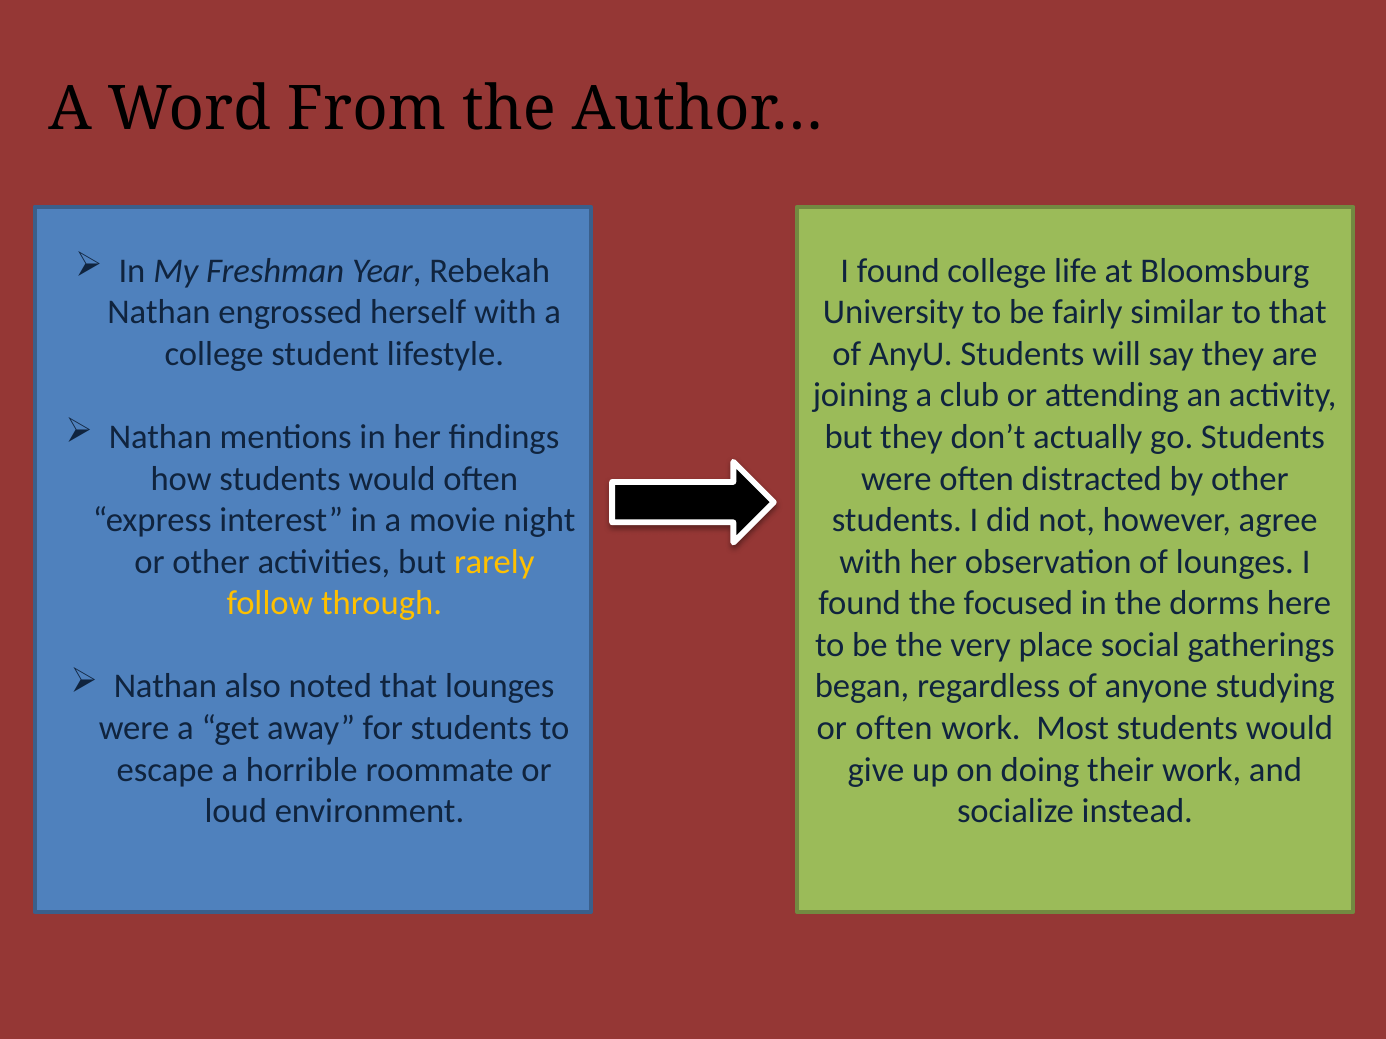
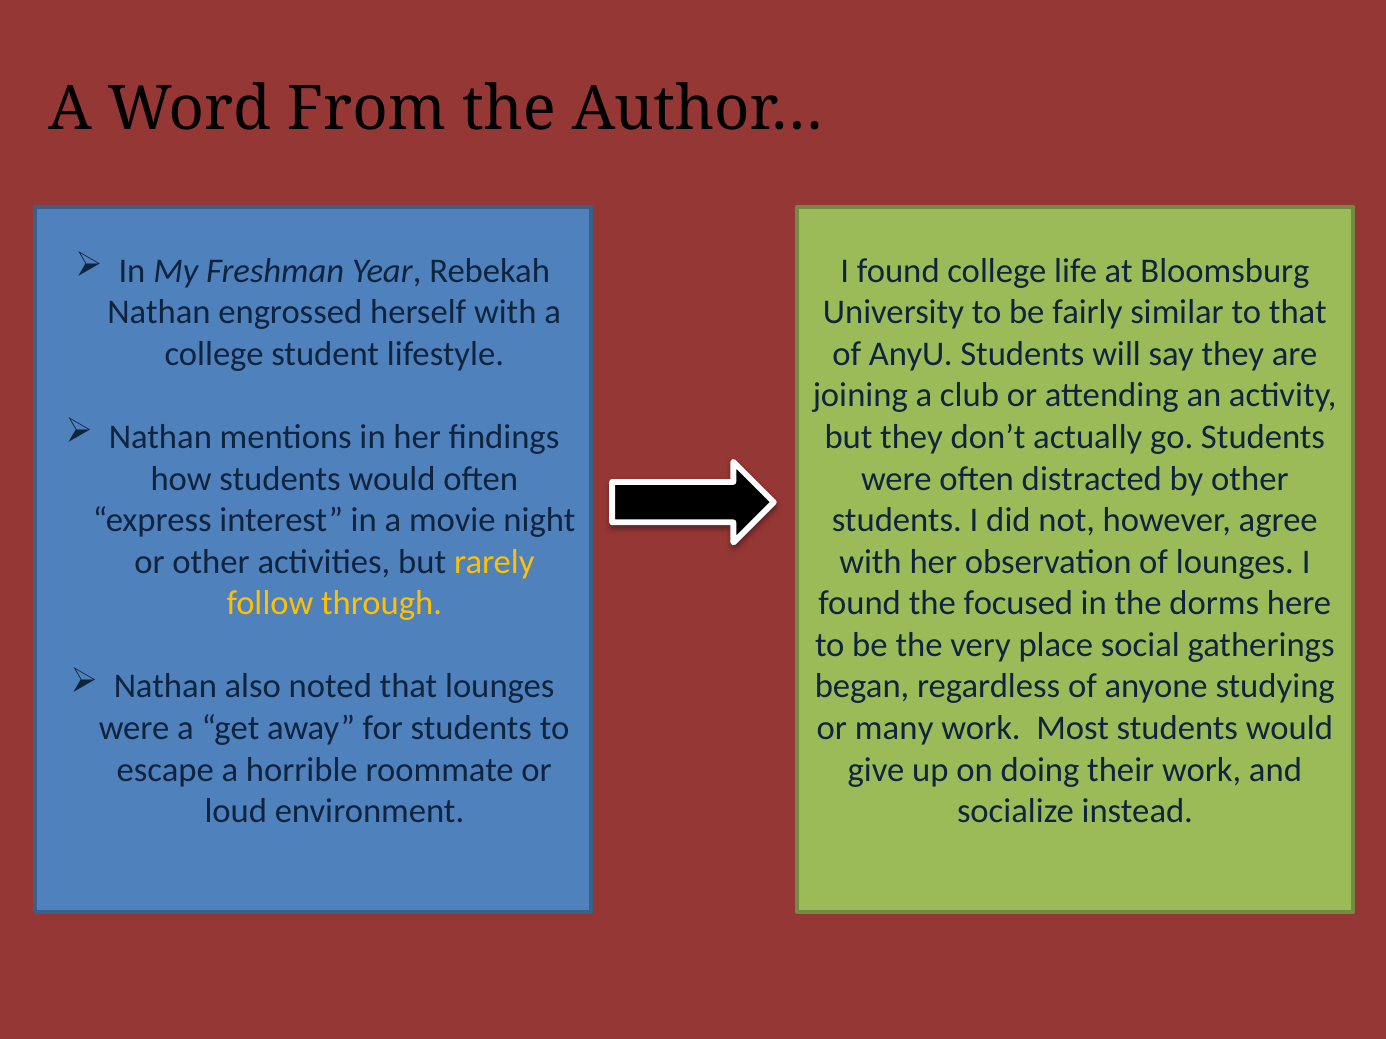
or often: often -> many
